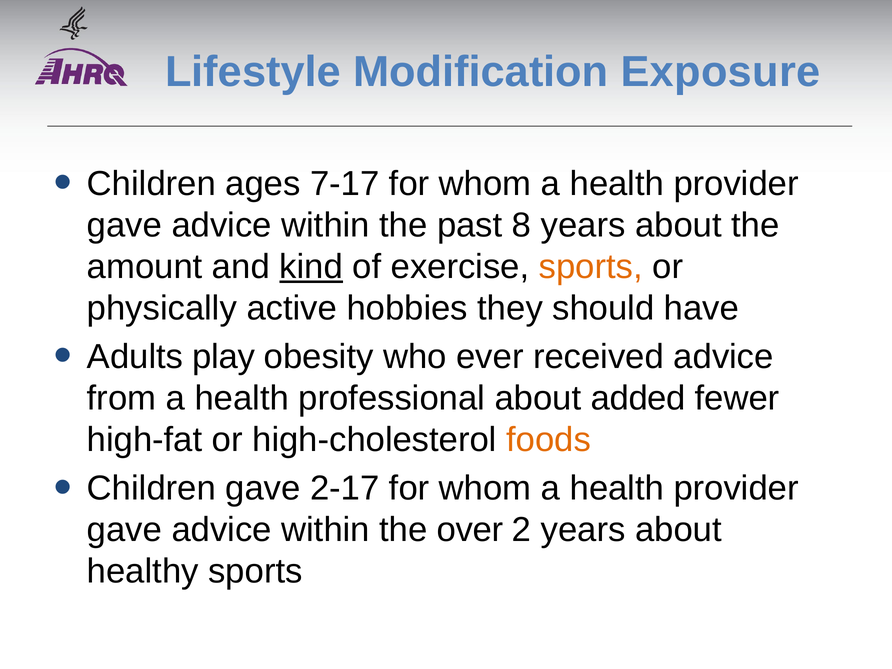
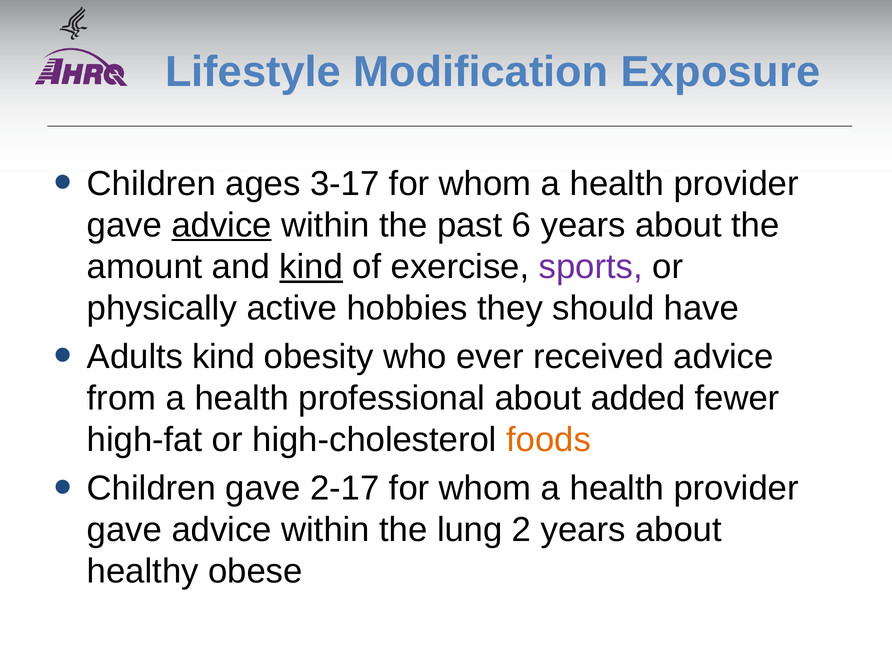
7-17: 7-17 -> 3-17
advice at (222, 225) underline: none -> present
8: 8 -> 6
sports at (591, 267) colour: orange -> purple
Adults play: play -> kind
over: over -> lung
healthy sports: sports -> obese
